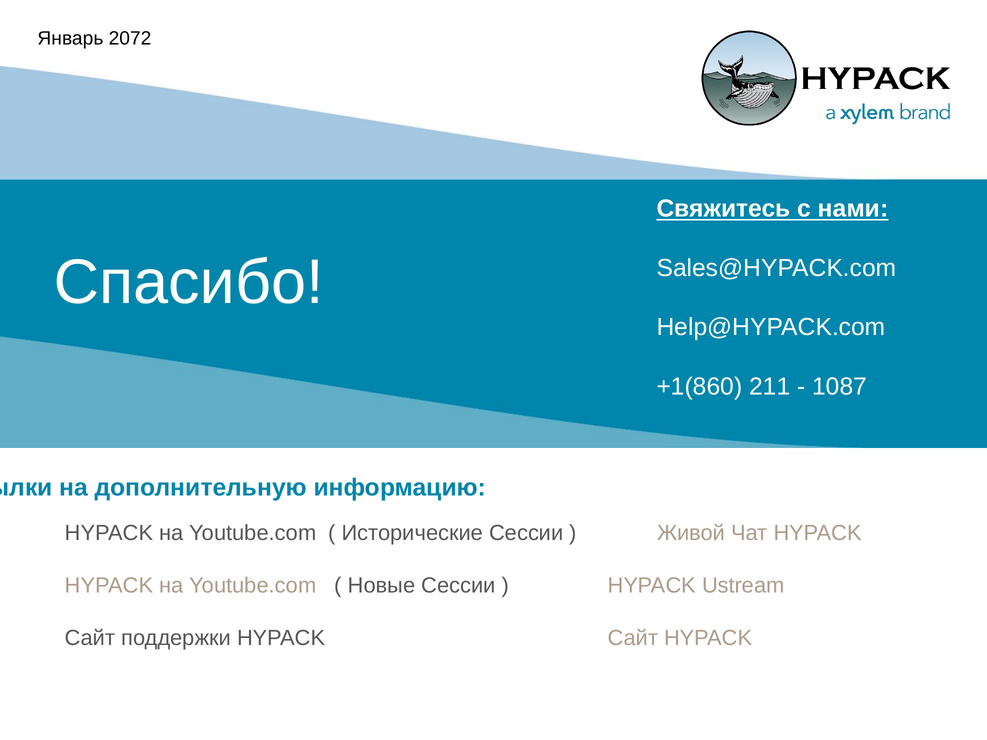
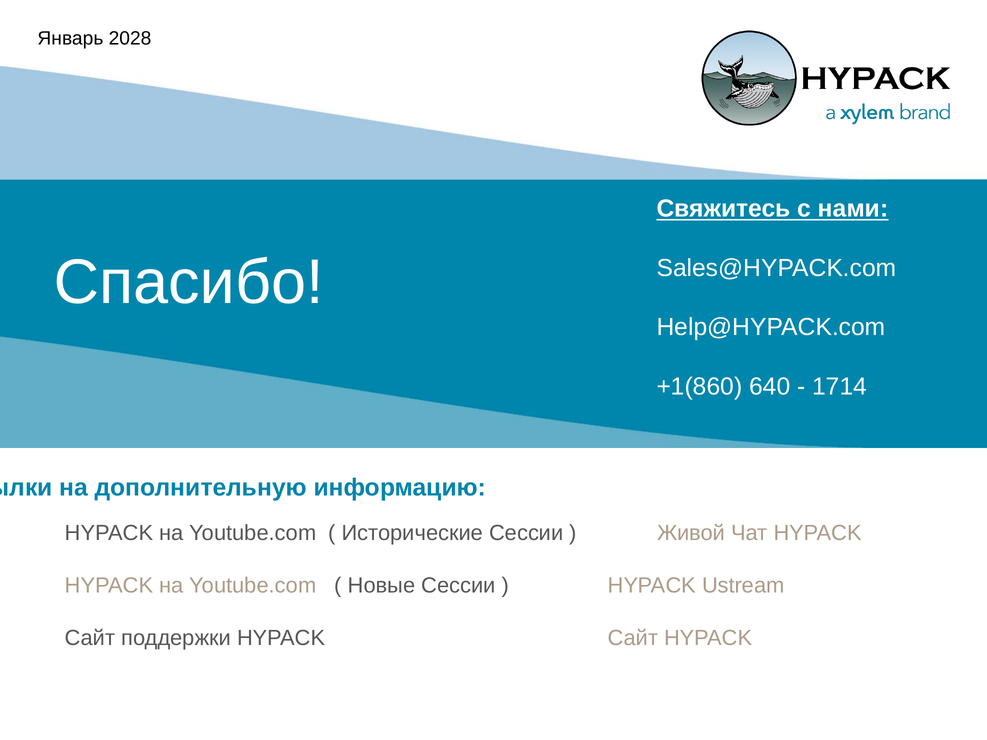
2072: 2072 -> 2028
211: 211 -> 640
1087: 1087 -> 1714
